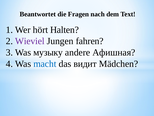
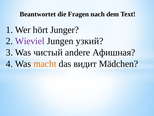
Halten: Halten -> Junger
fahren: fahren -> узкий
музыку: музыку -> чистый
macht colour: blue -> orange
